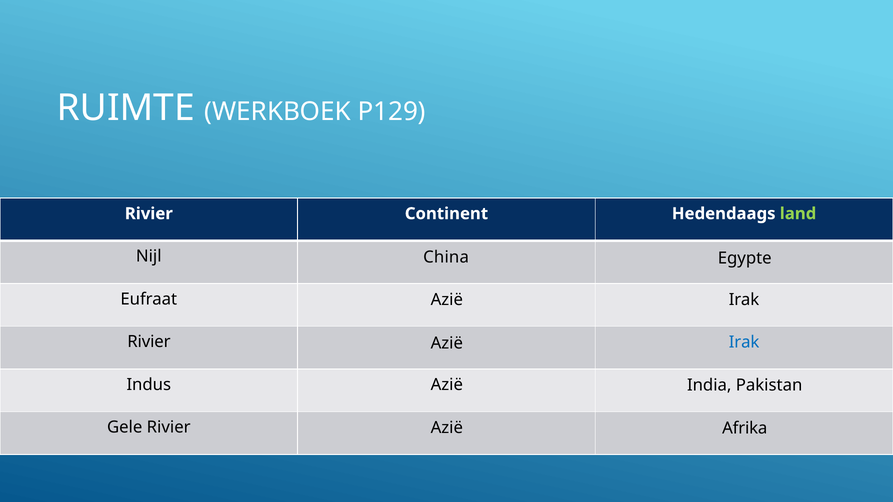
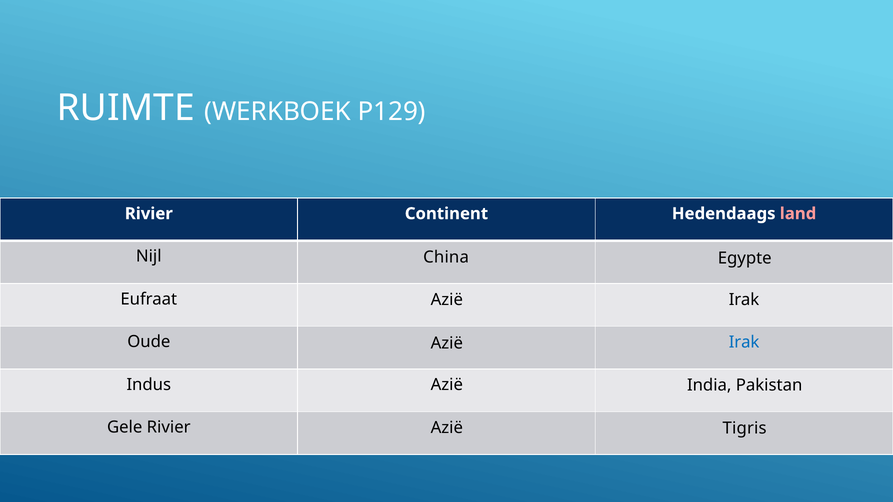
land colour: light green -> pink
Rivier at (149, 342): Rivier -> Oude
Afrika: Afrika -> Tigris
